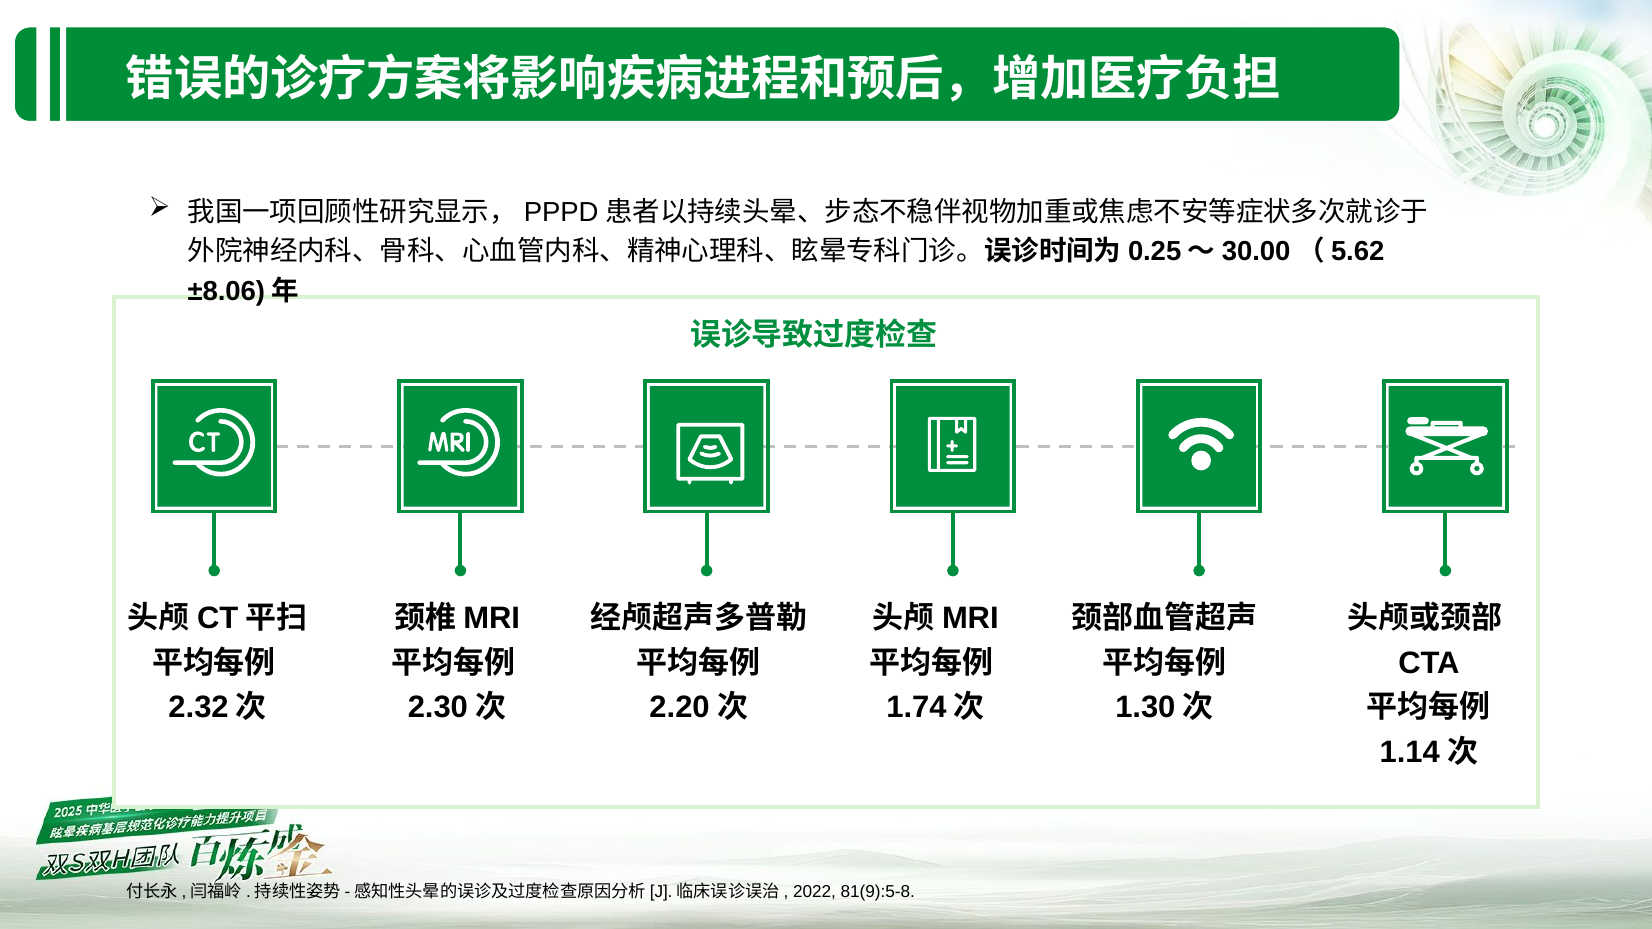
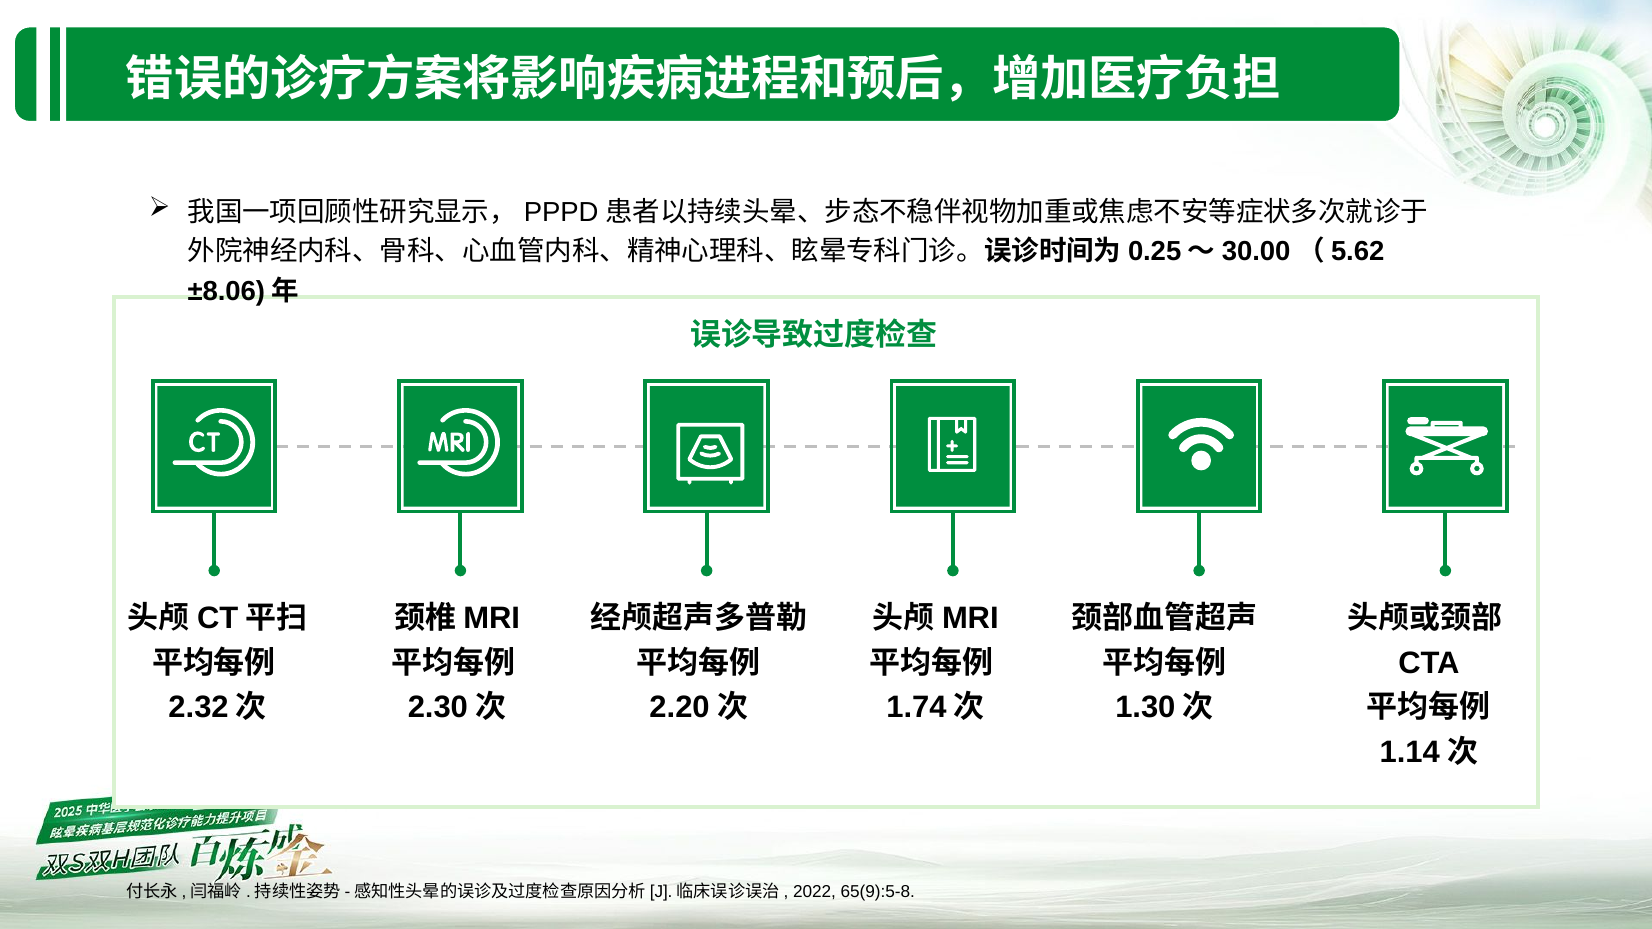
81(9):5-8: 81(9):5-8 -> 65(9):5-8
